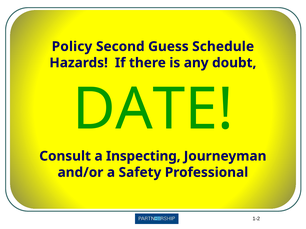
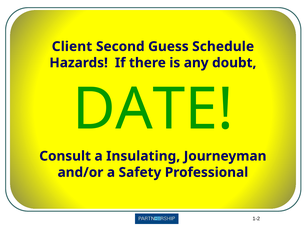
Policy: Policy -> Client
Inspecting: Inspecting -> Insulating
